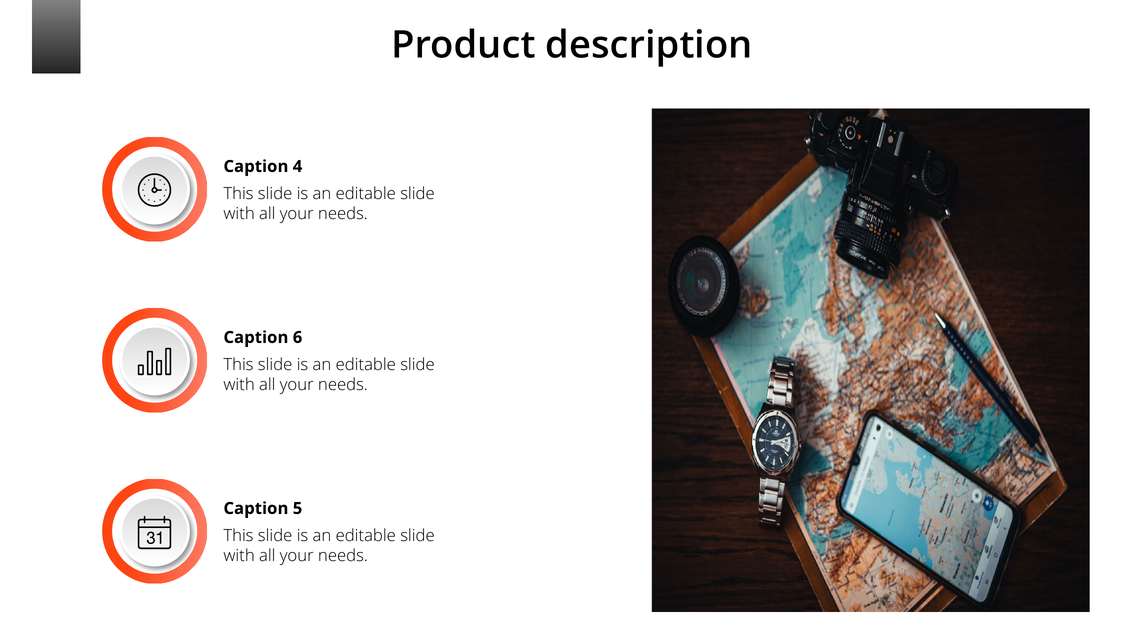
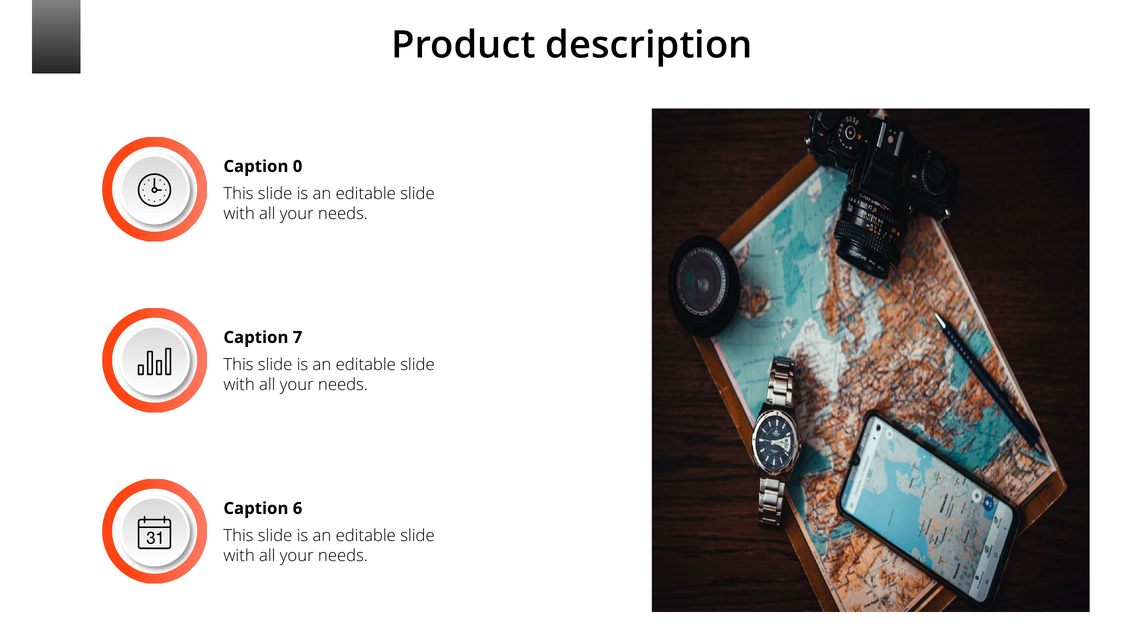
4: 4 -> 0
6: 6 -> 7
5: 5 -> 6
